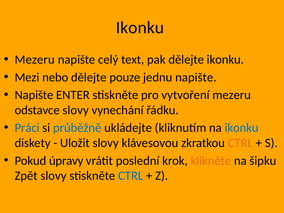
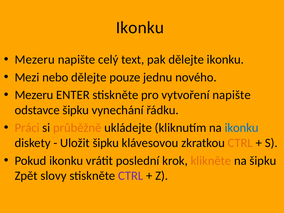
jednu napište: napište -> nového
Napište at (34, 95): Napište -> Mezeru
vytvoření mezeru: mezeru -> napište
odstavce slovy: slovy -> šipku
Práci colour: blue -> orange
průběžně colour: blue -> orange
Uložit slovy: slovy -> šipku
Pokud úpravy: úpravy -> ikonku
CTRL at (131, 176) colour: blue -> purple
